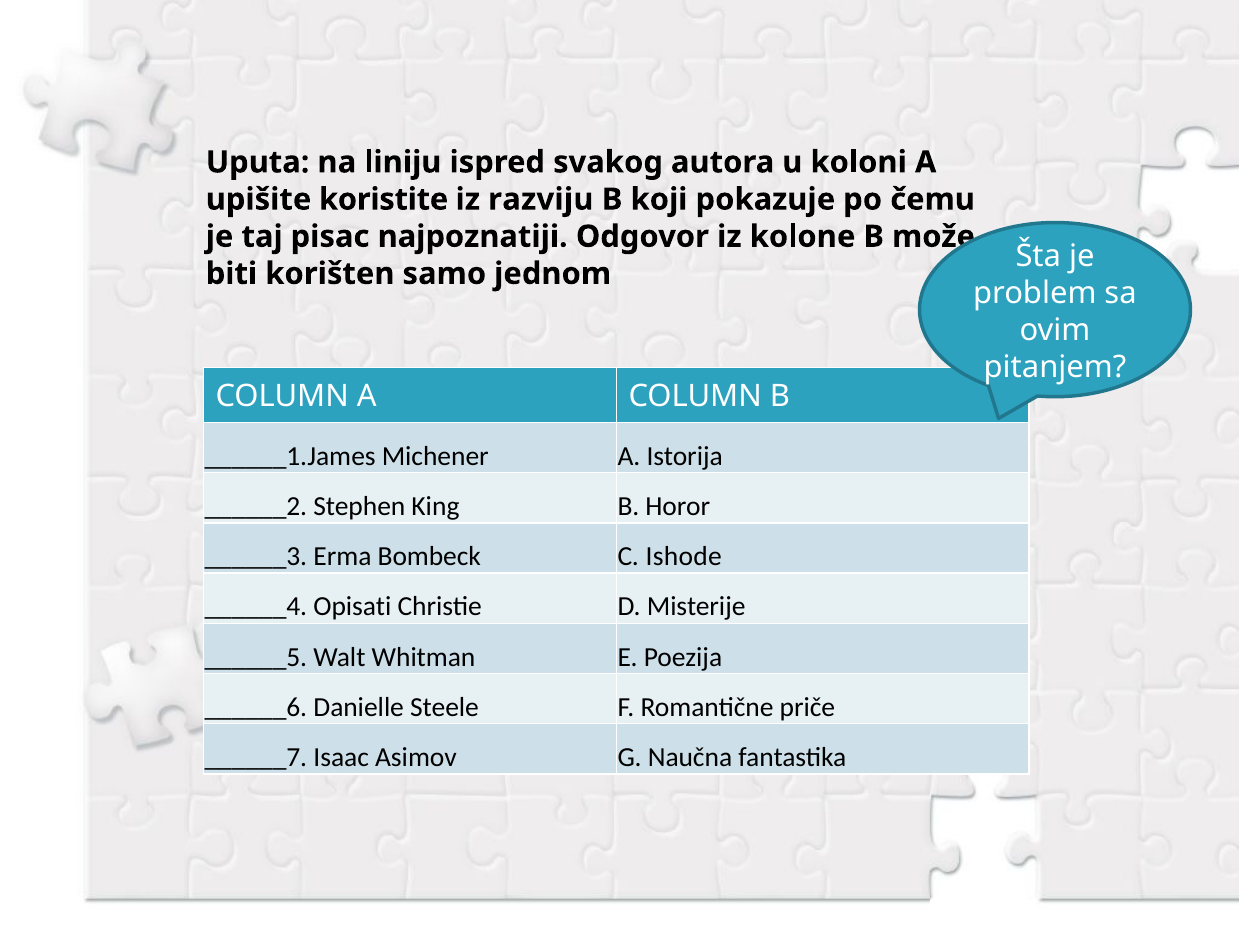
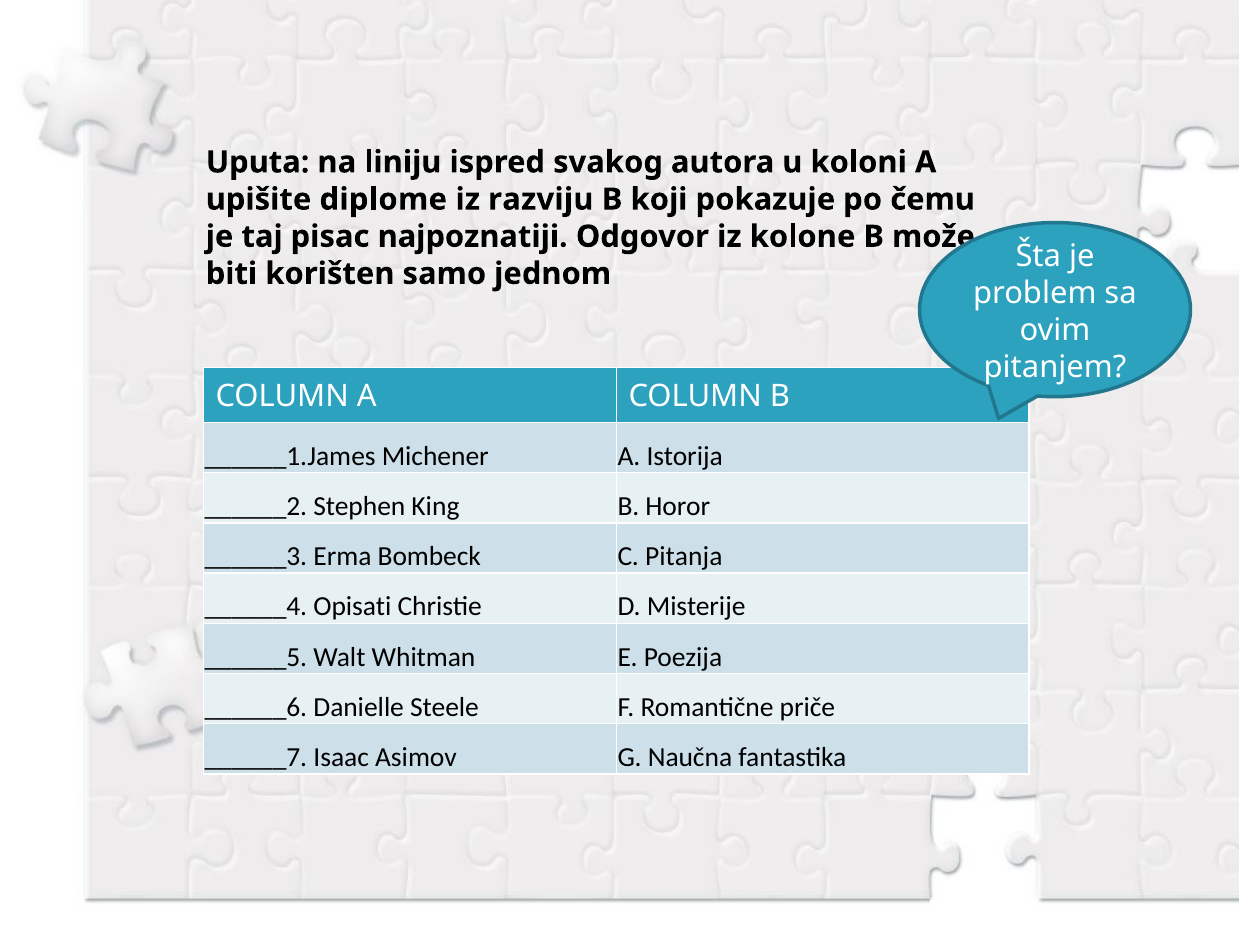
koristite: koristite -> diplome
Ishode: Ishode -> Pitanja
